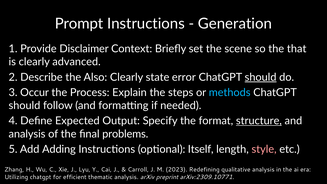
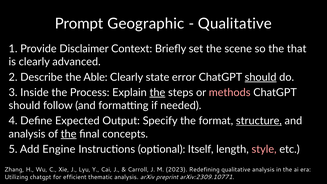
Prompt Instructions: Instructions -> Geographic
Generation at (235, 24): Generation -> Qualitative
Also: Also -> Able
Occur: Occur -> Inside
the at (157, 92) underline: none -> present
methods colour: light blue -> pink
the at (69, 134) underline: none -> present
problems: problems -> concepts
Adding: Adding -> Engine
